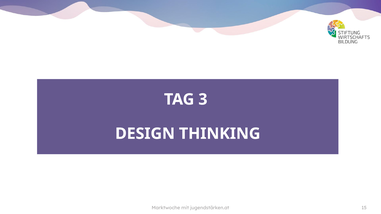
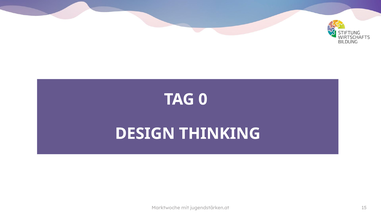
3: 3 -> 0
